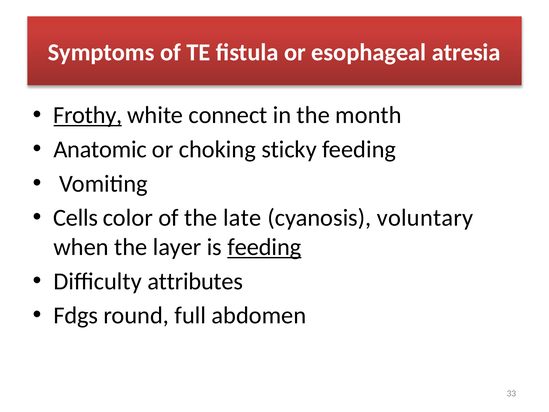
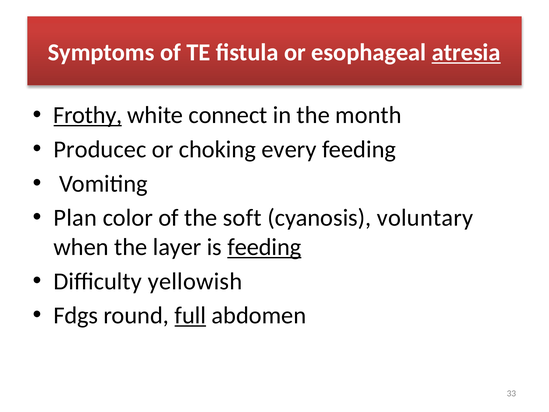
atresia underline: none -> present
Anatomic: Anatomic -> Producec
sticky: sticky -> every
Cells: Cells -> Plan
late: late -> soft
attributes: attributes -> yellowish
full underline: none -> present
